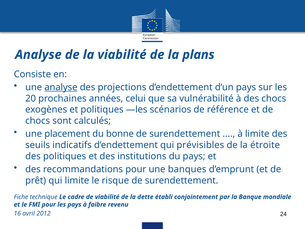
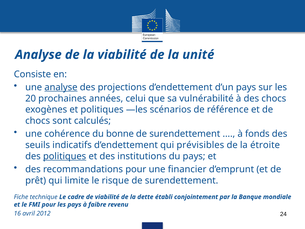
plans: plans -> unité
placement: placement -> cohérence
à limite: limite -> fonds
politiques at (65, 156) underline: none -> present
banques: banques -> financier
